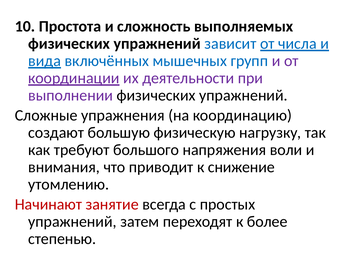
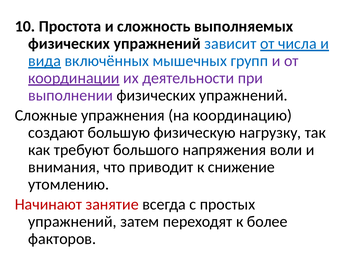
степенью: степенью -> факторов
